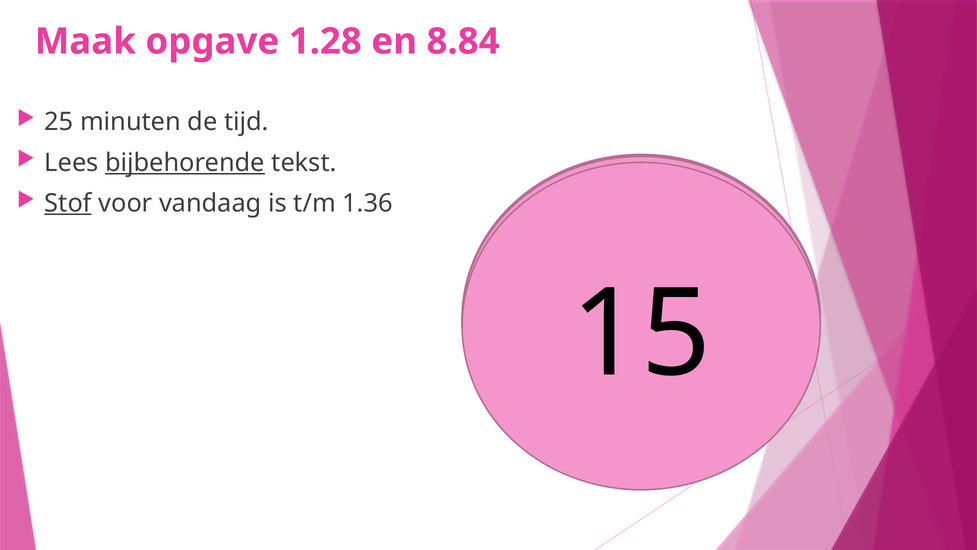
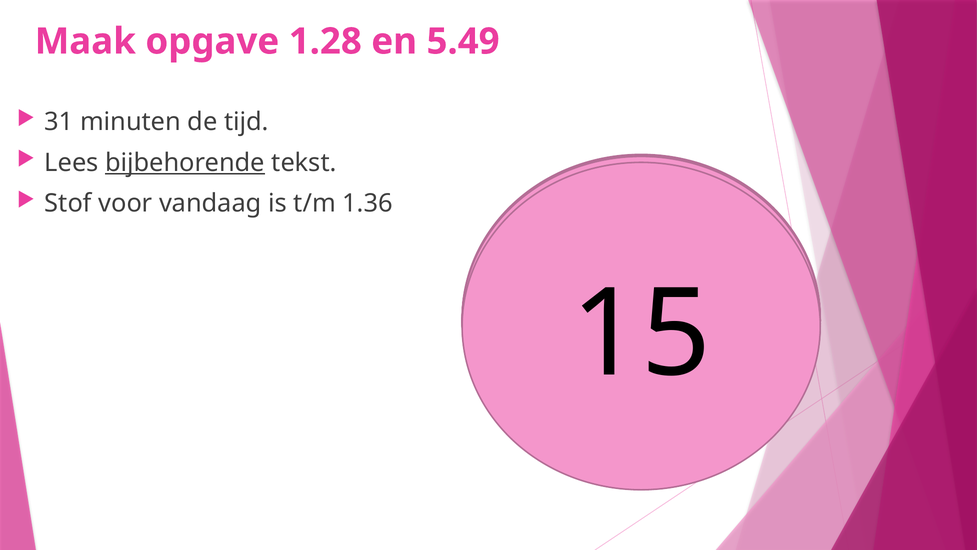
8.84: 8.84 -> 5.49
25: 25 -> 31
Stof underline: present -> none
